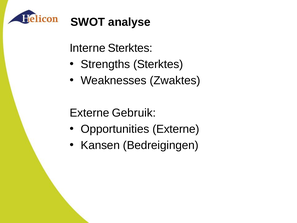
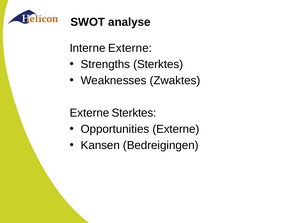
Interne Sterktes: Sterktes -> Externe
Externe Gebruik: Gebruik -> Sterktes
